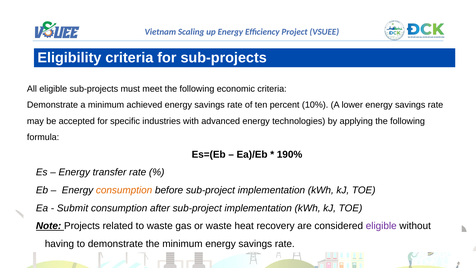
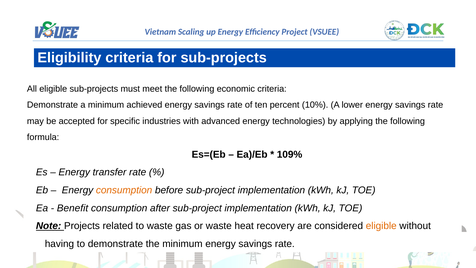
190%: 190% -> 109%
Submit: Submit -> Benefit
eligible at (381, 226) colour: purple -> orange
